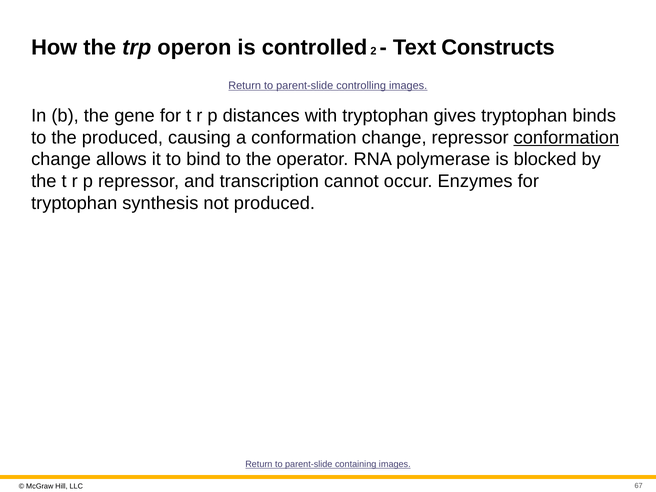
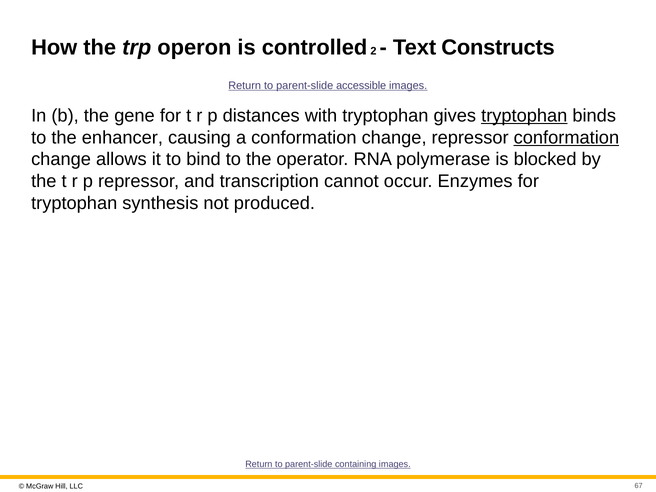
controlling: controlling -> accessible
tryptophan at (524, 116) underline: none -> present
the produced: produced -> enhancer
